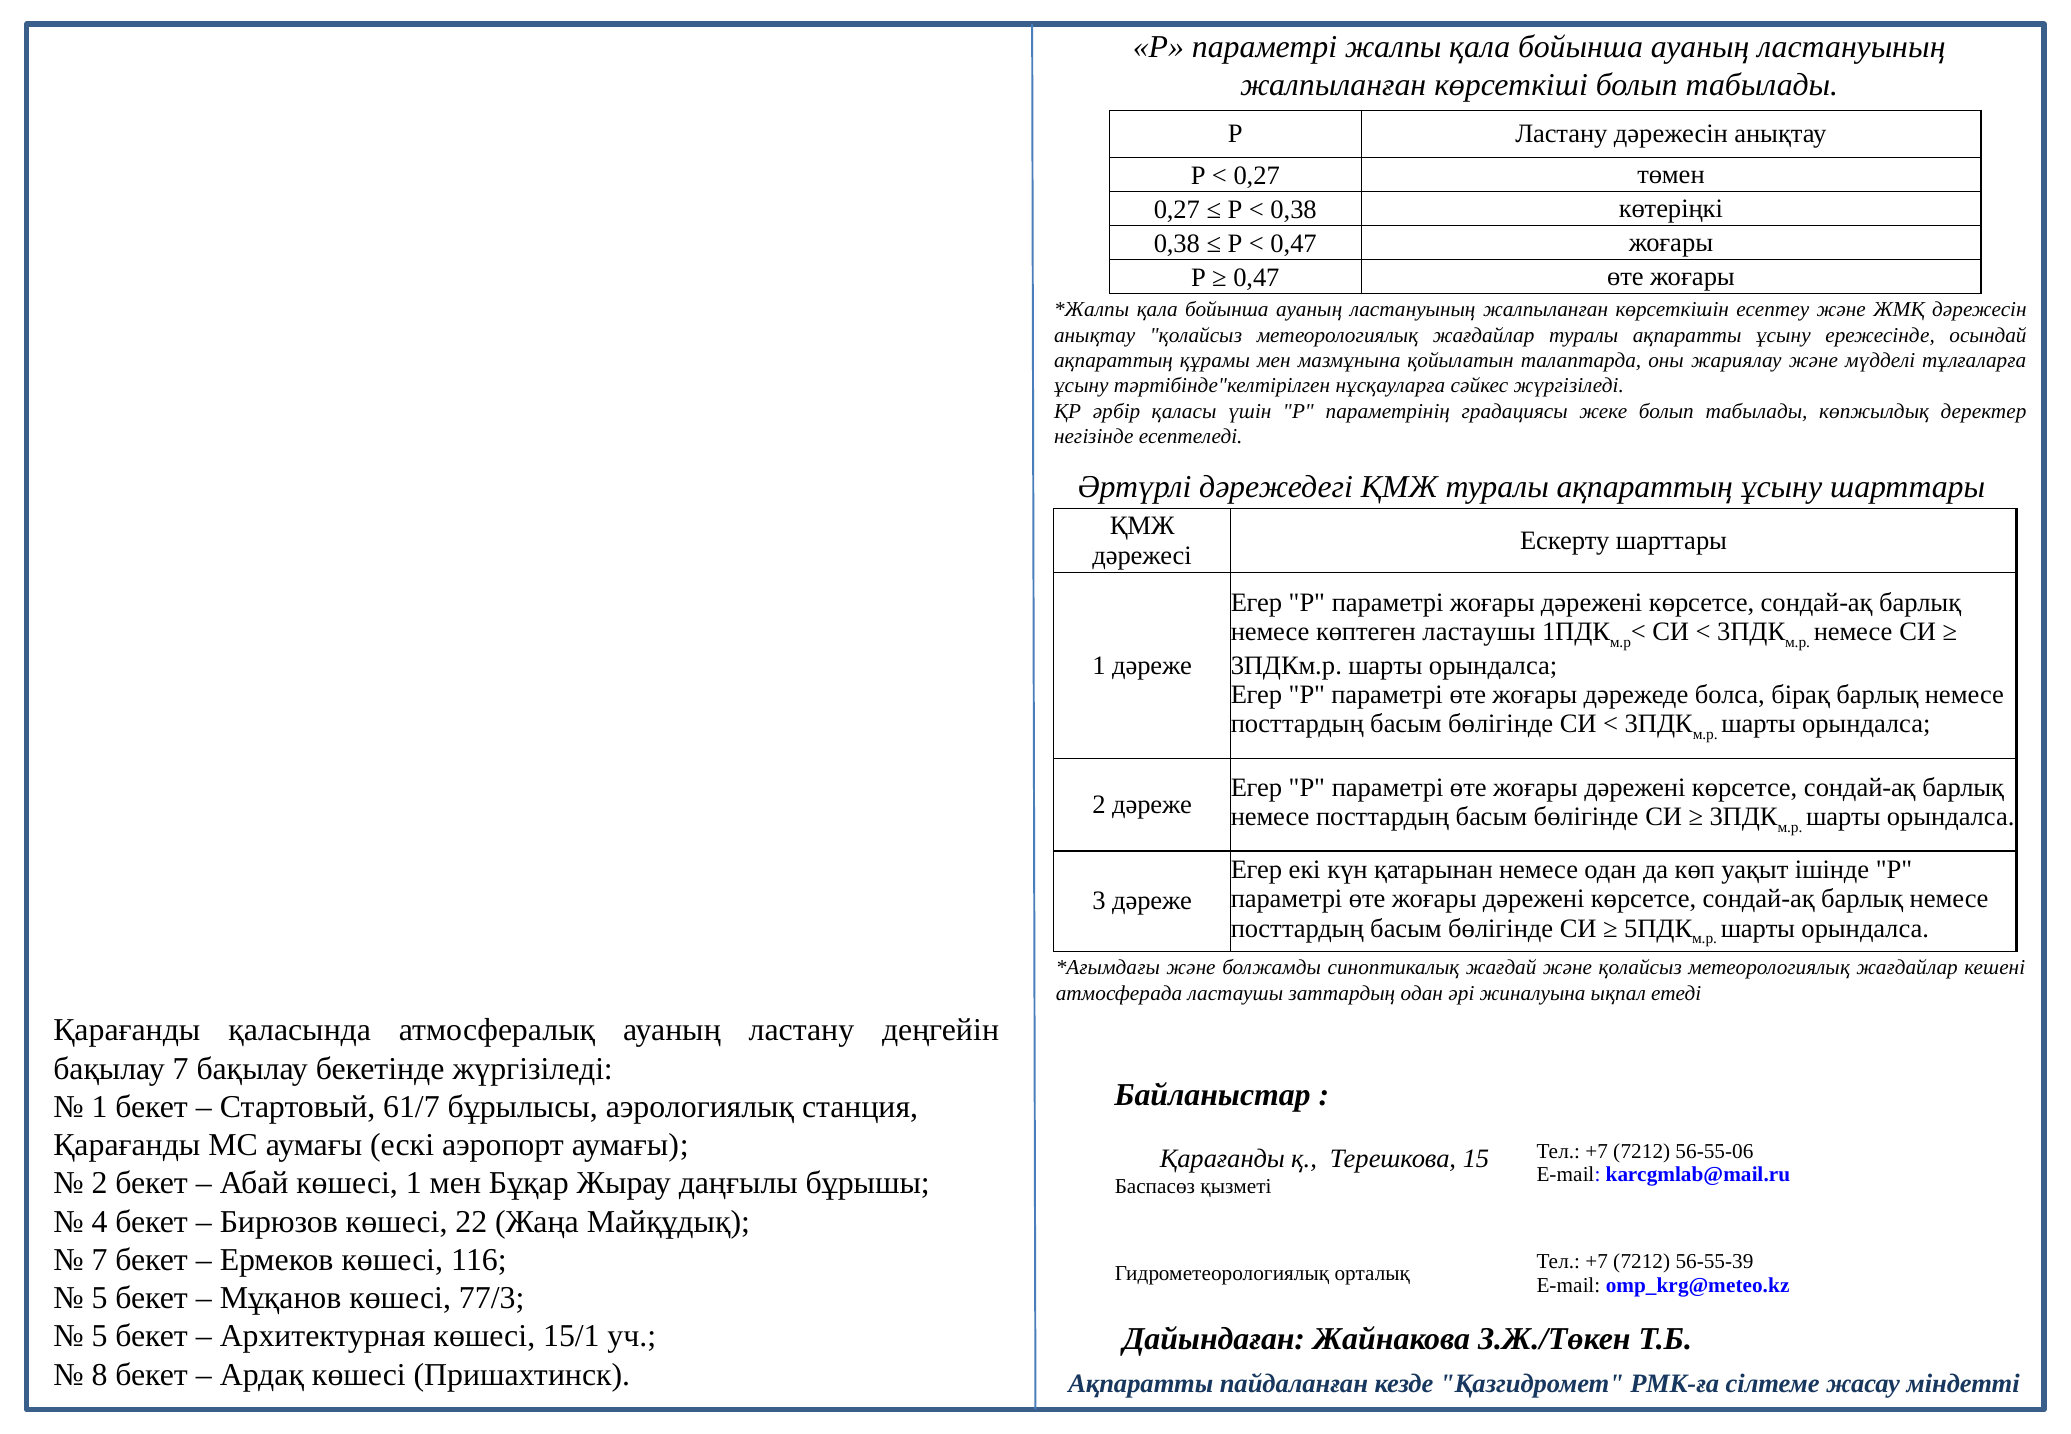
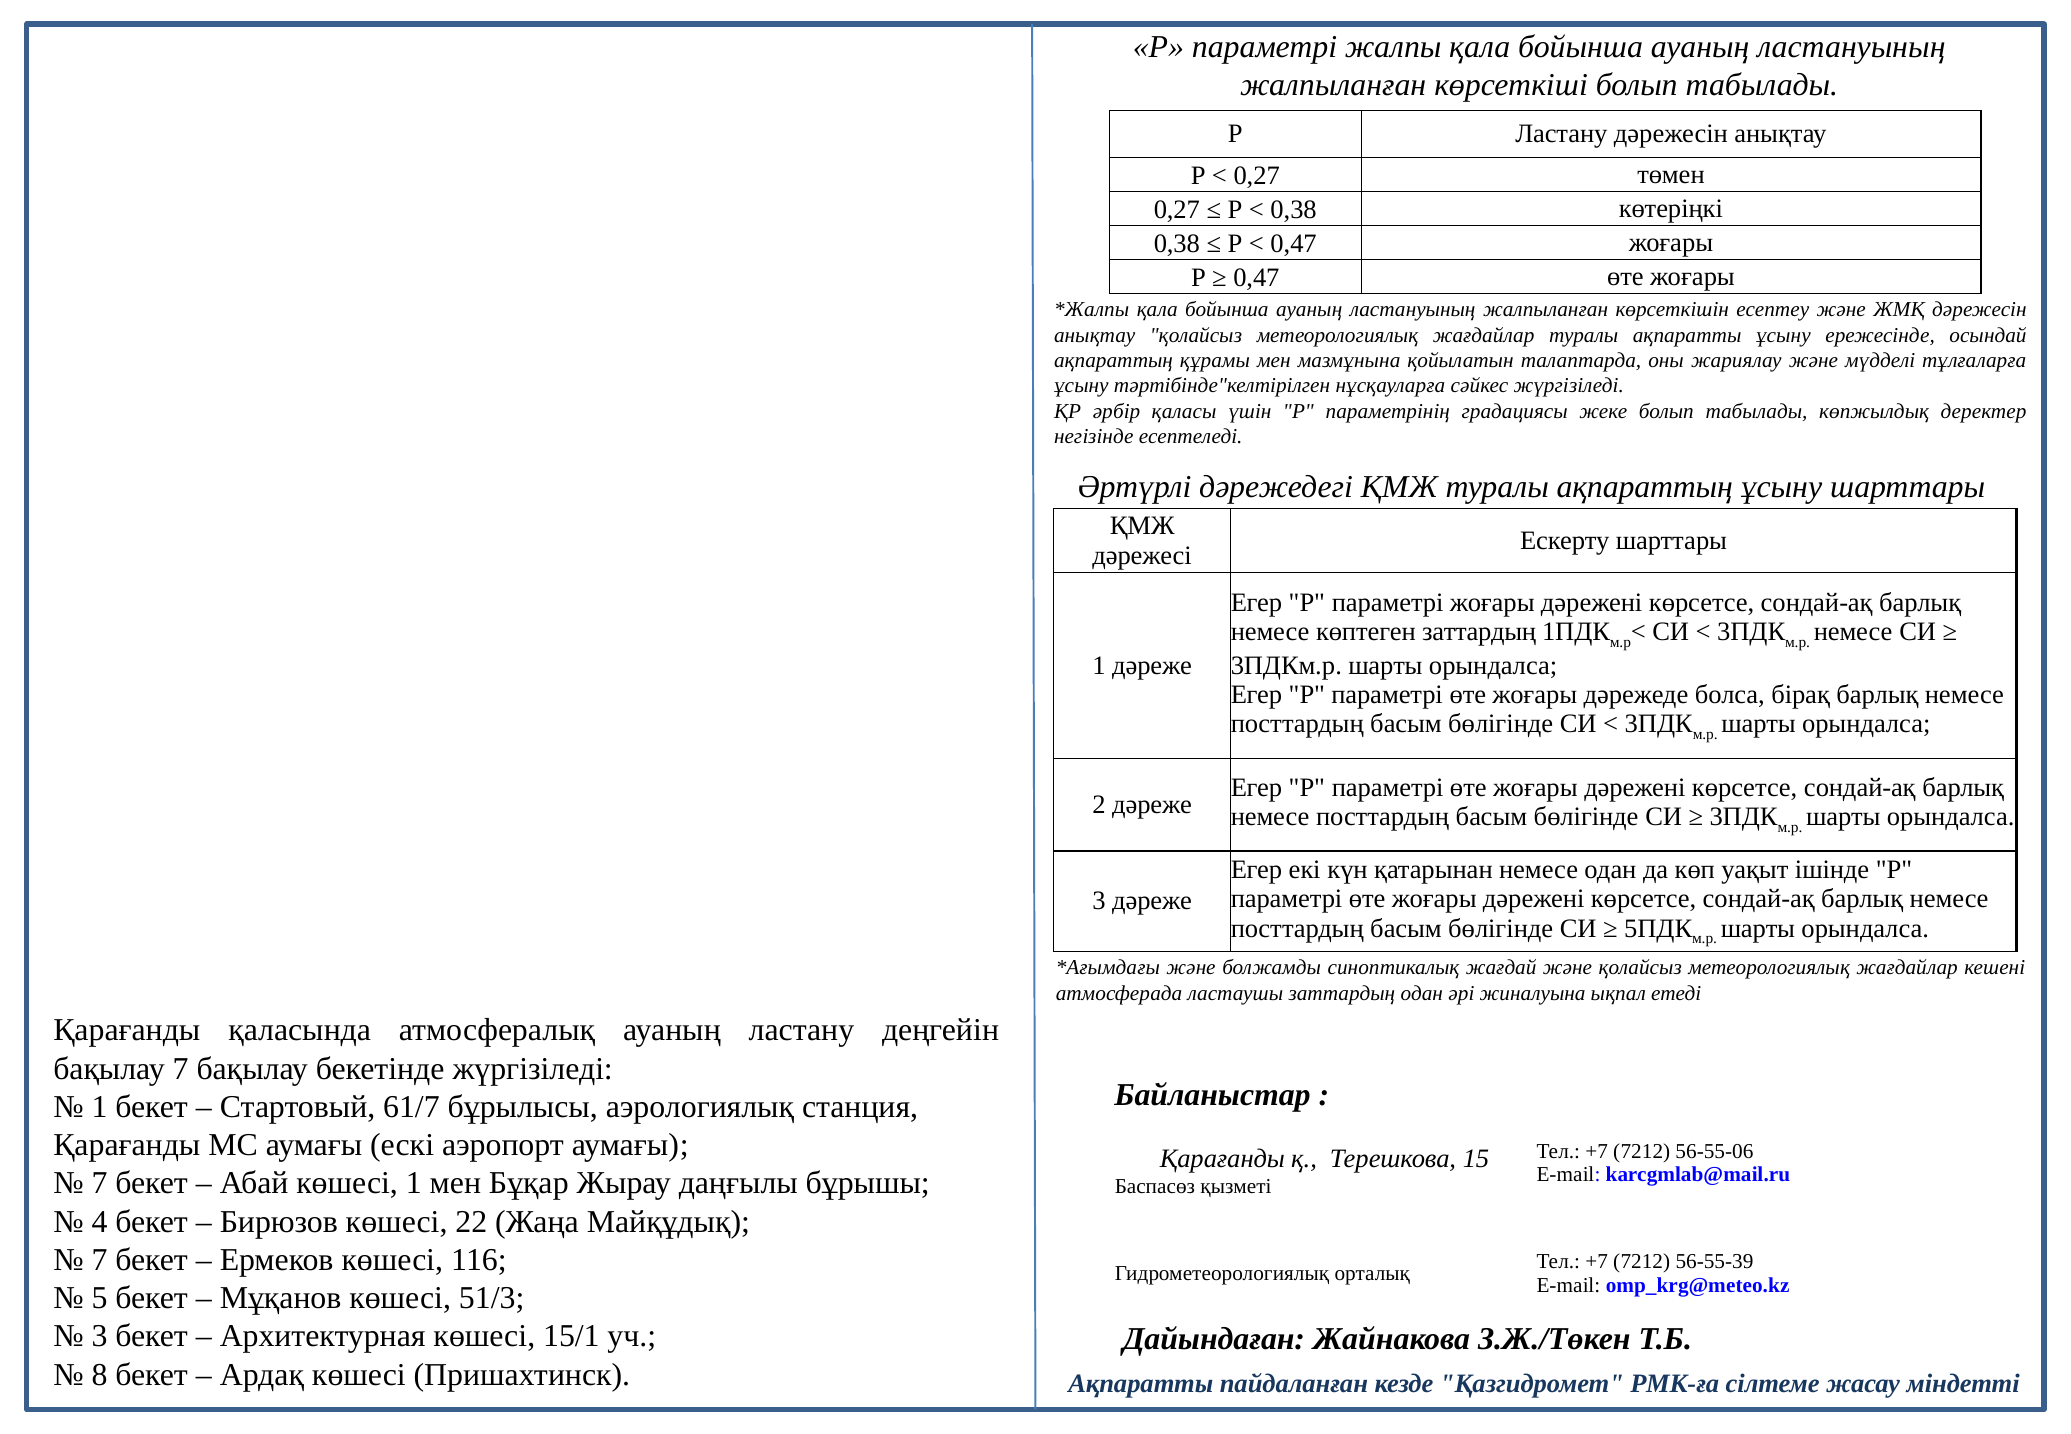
көптеген ластаушы: ластаушы -> заттардың
2 at (100, 1183): 2 -> 7
77/3: 77/3 -> 51/3
5 at (100, 1336): 5 -> 3
